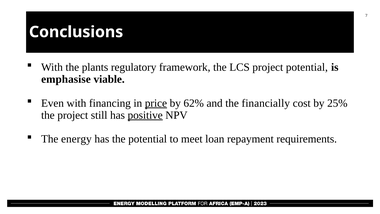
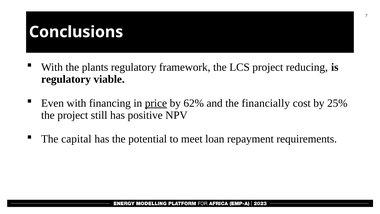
project potential: potential -> reducing
emphasise at (66, 79): emphasise -> regulatory
positive underline: present -> none
energy: energy -> capital
